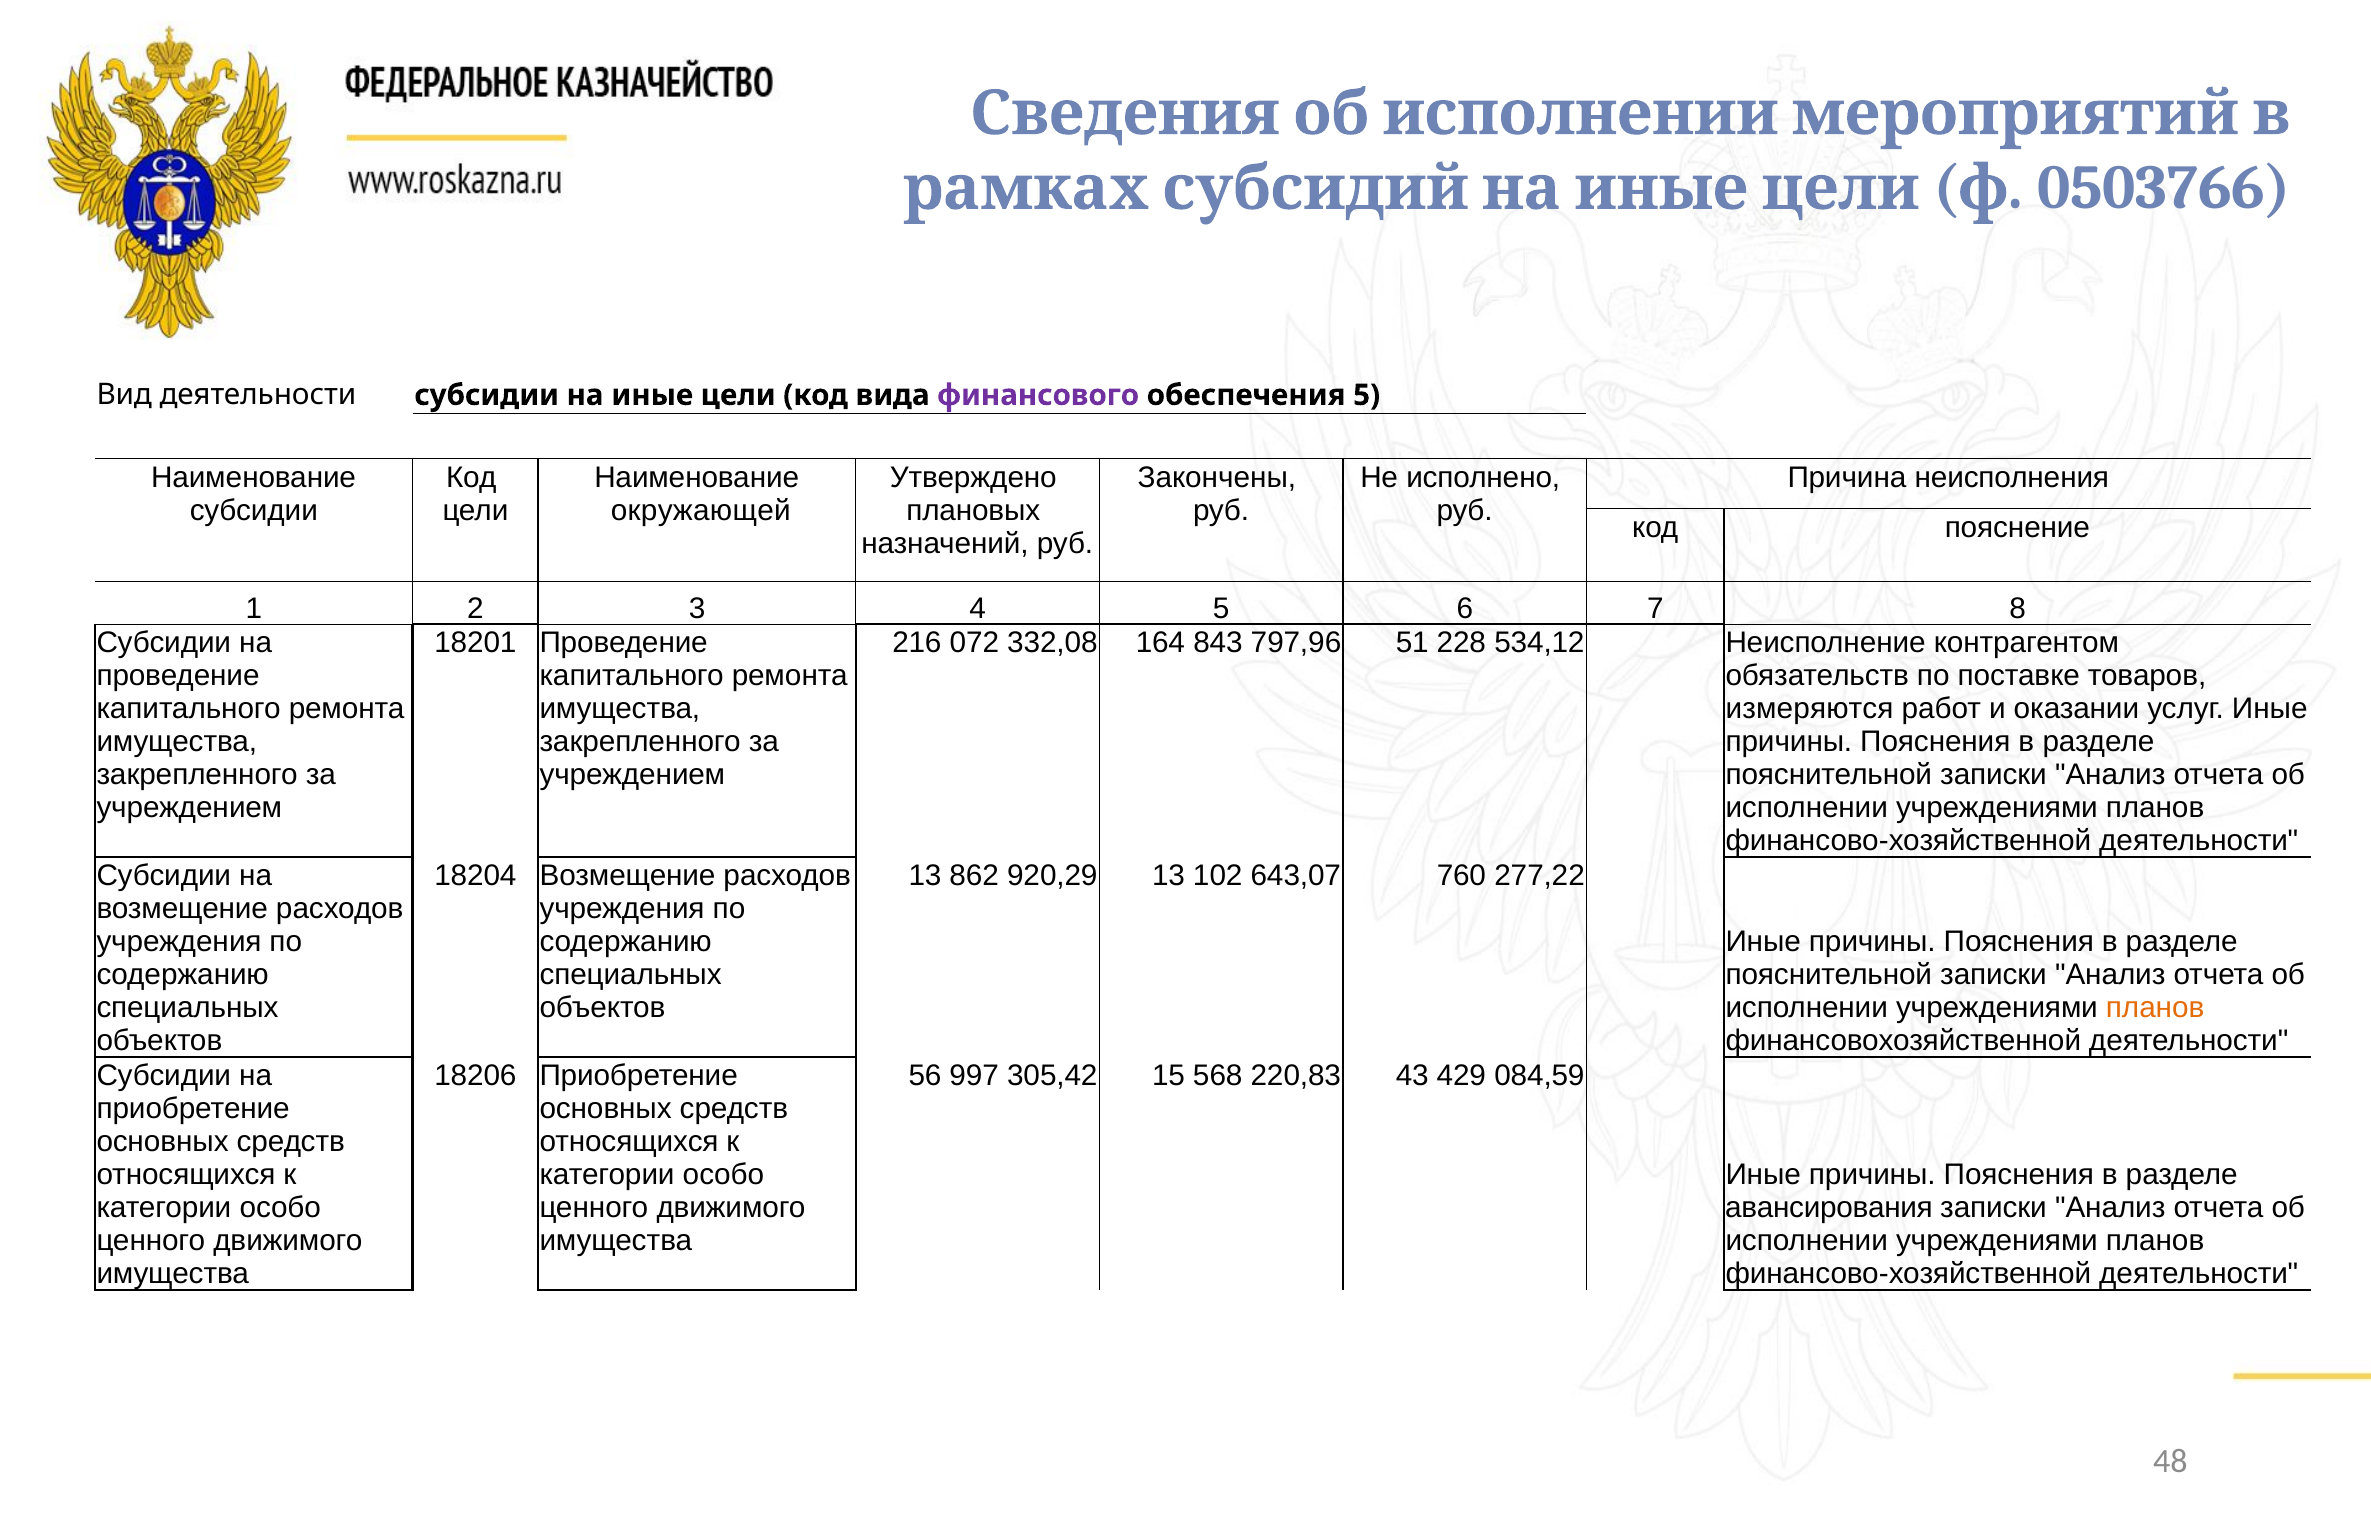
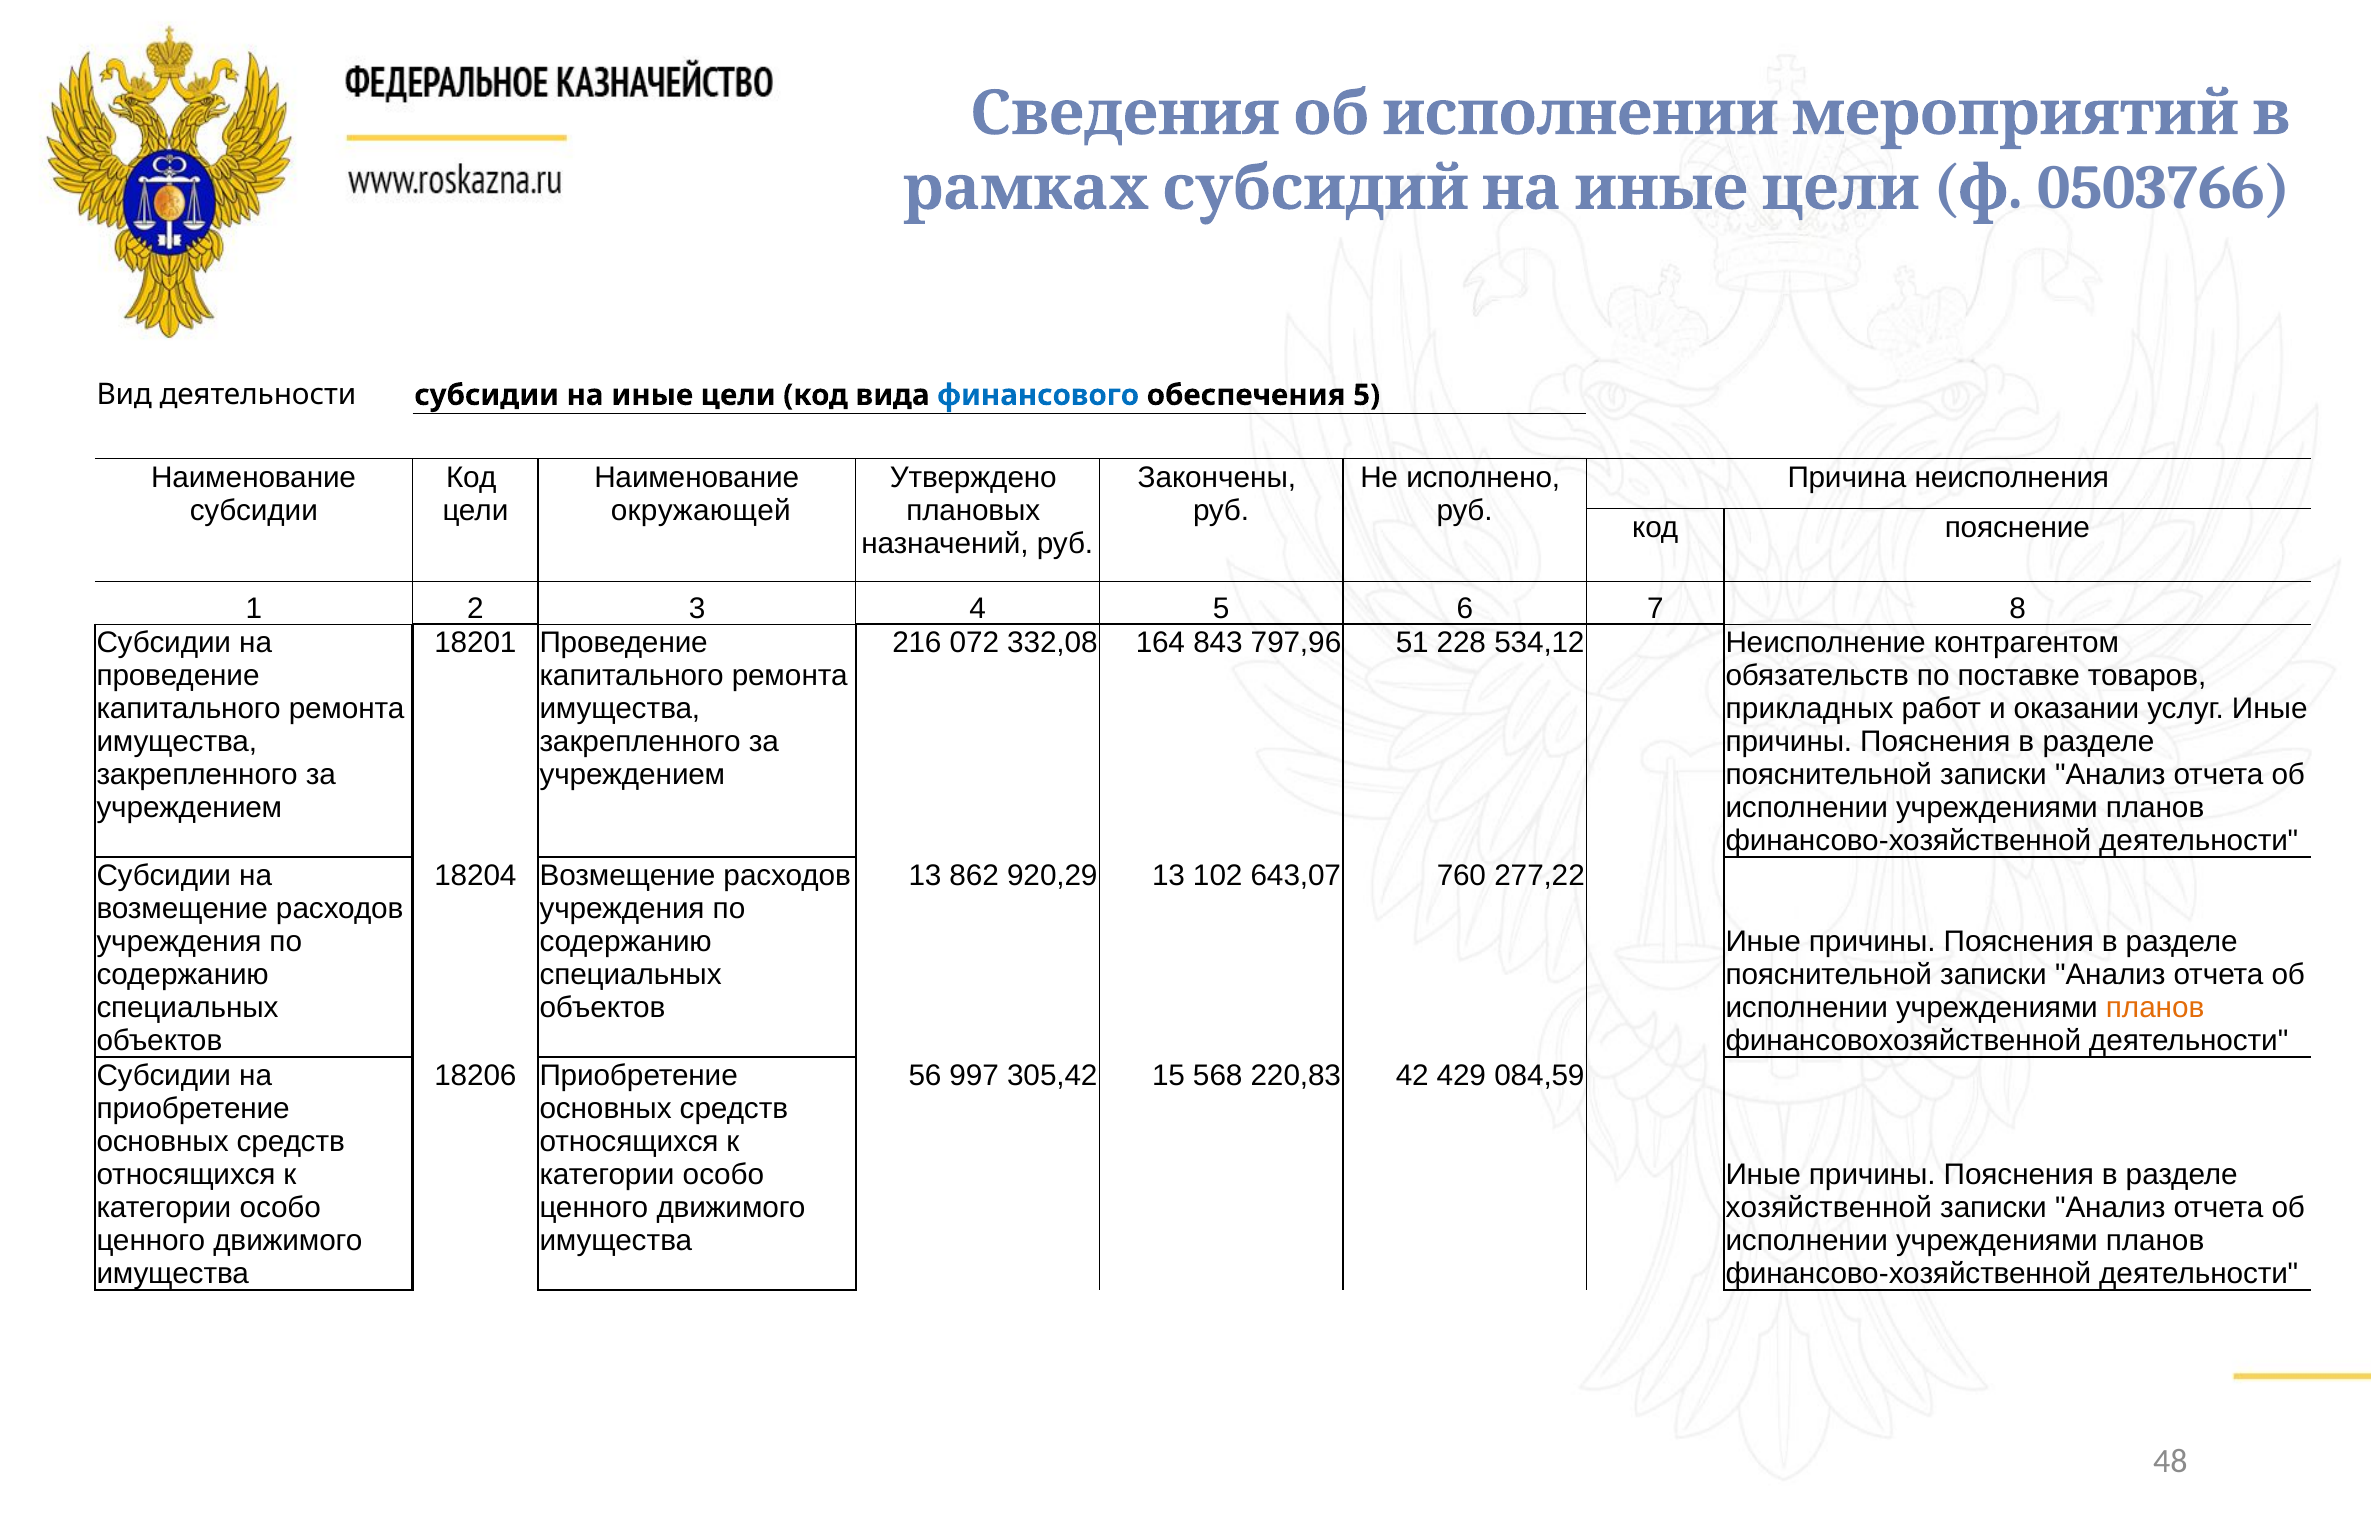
финансового colour: purple -> blue
измеряются: измеряются -> прикладных
43: 43 -> 42
авансирования at (1829, 1208): авансирования -> хозяйственной
